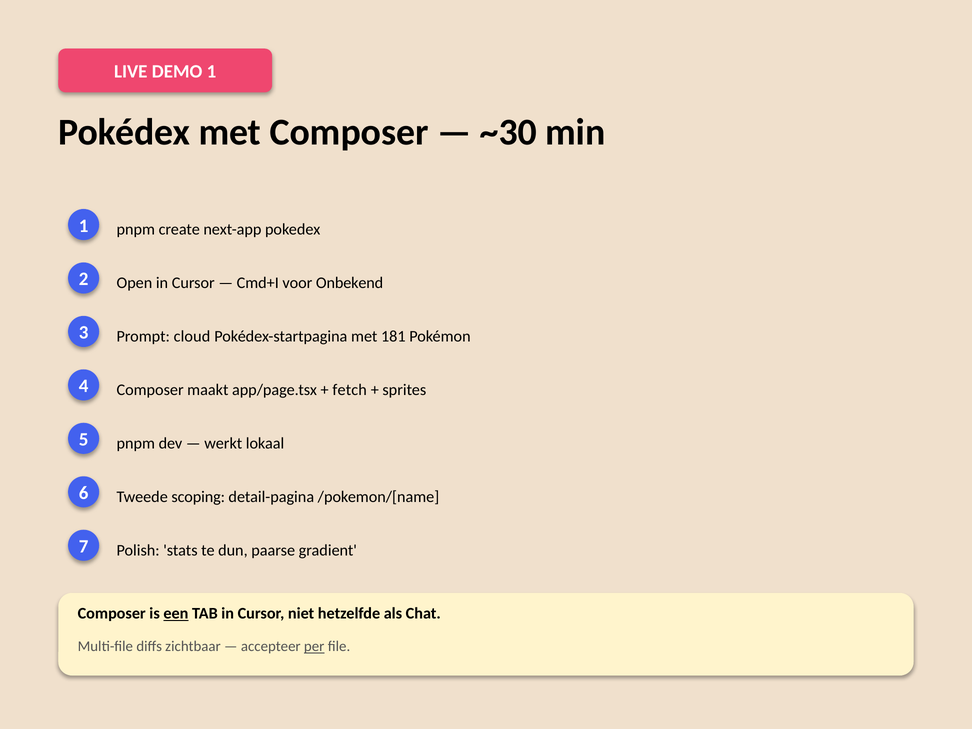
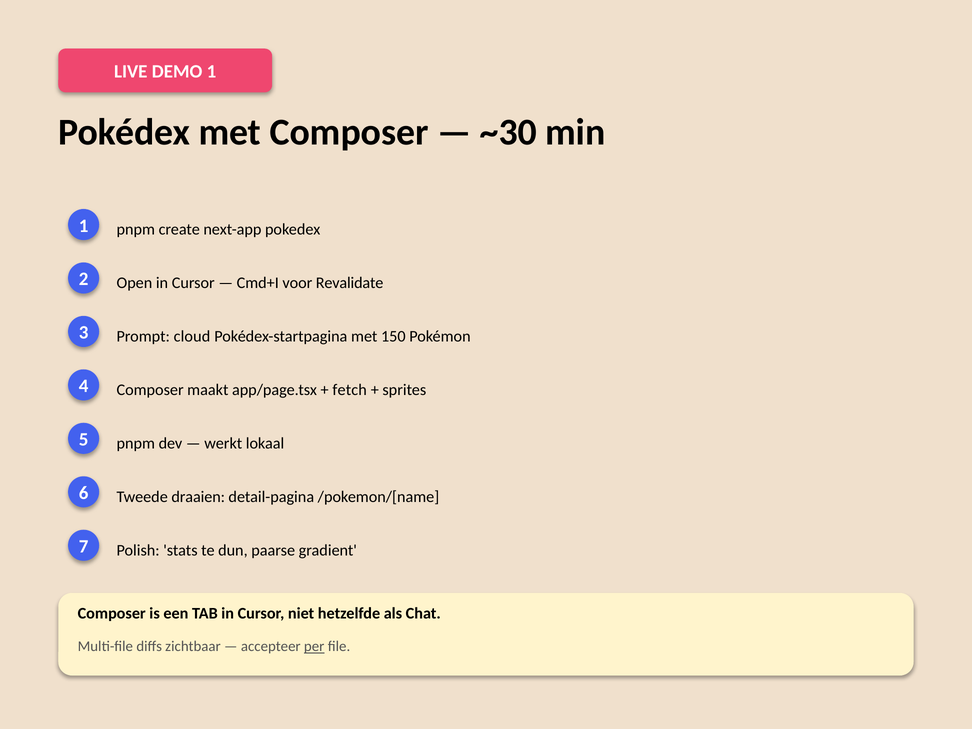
Onbekend: Onbekend -> Revalidate
181: 181 -> 150
scoping: scoping -> draaien
een underline: present -> none
